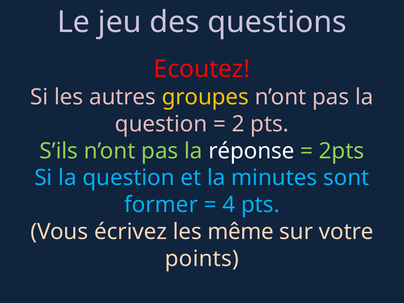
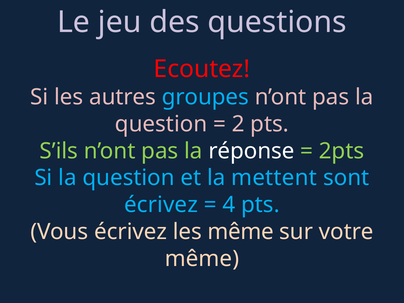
groupes colour: yellow -> light blue
minutes: minutes -> mettent
former at (161, 205): former -> écrivez
points at (202, 259): points -> même
